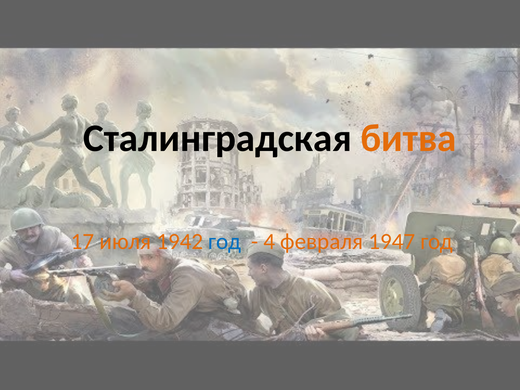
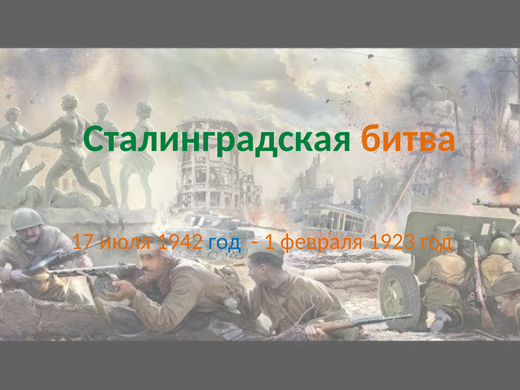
Сталинградская colour: black -> green
4: 4 -> 1
1947: 1947 -> 1923
